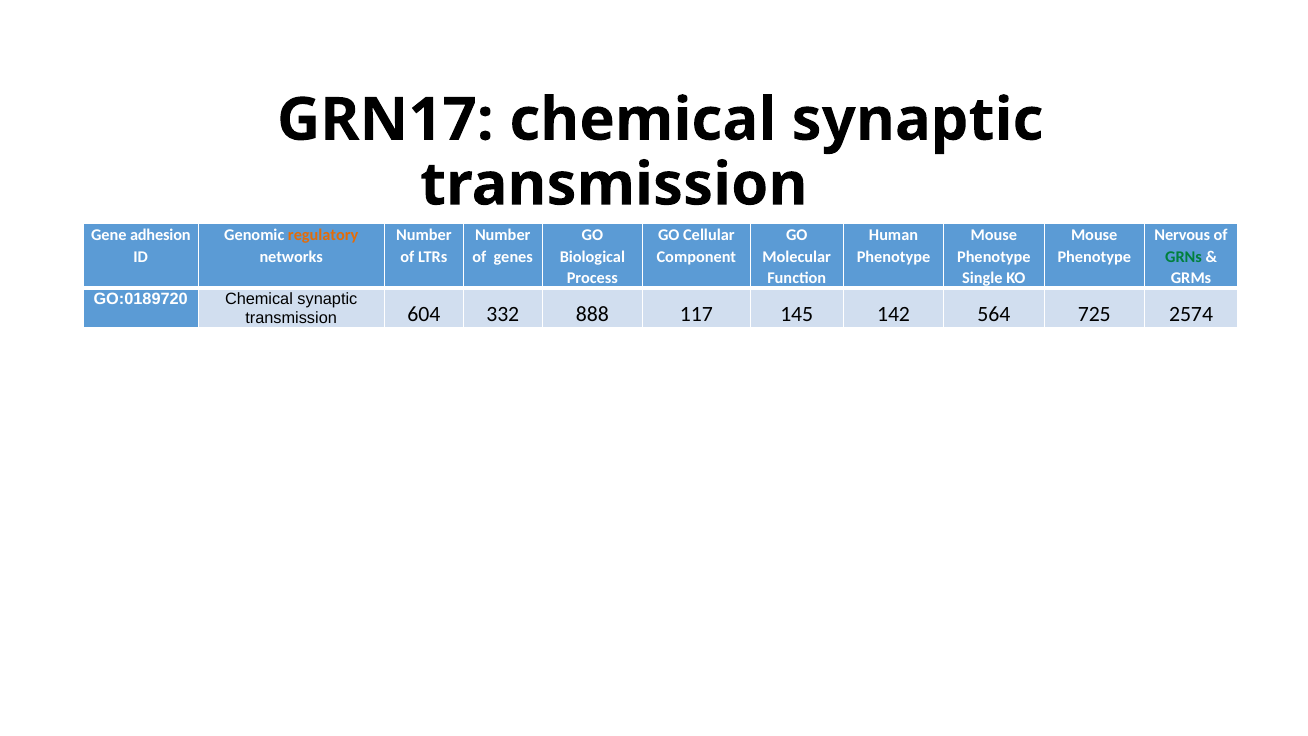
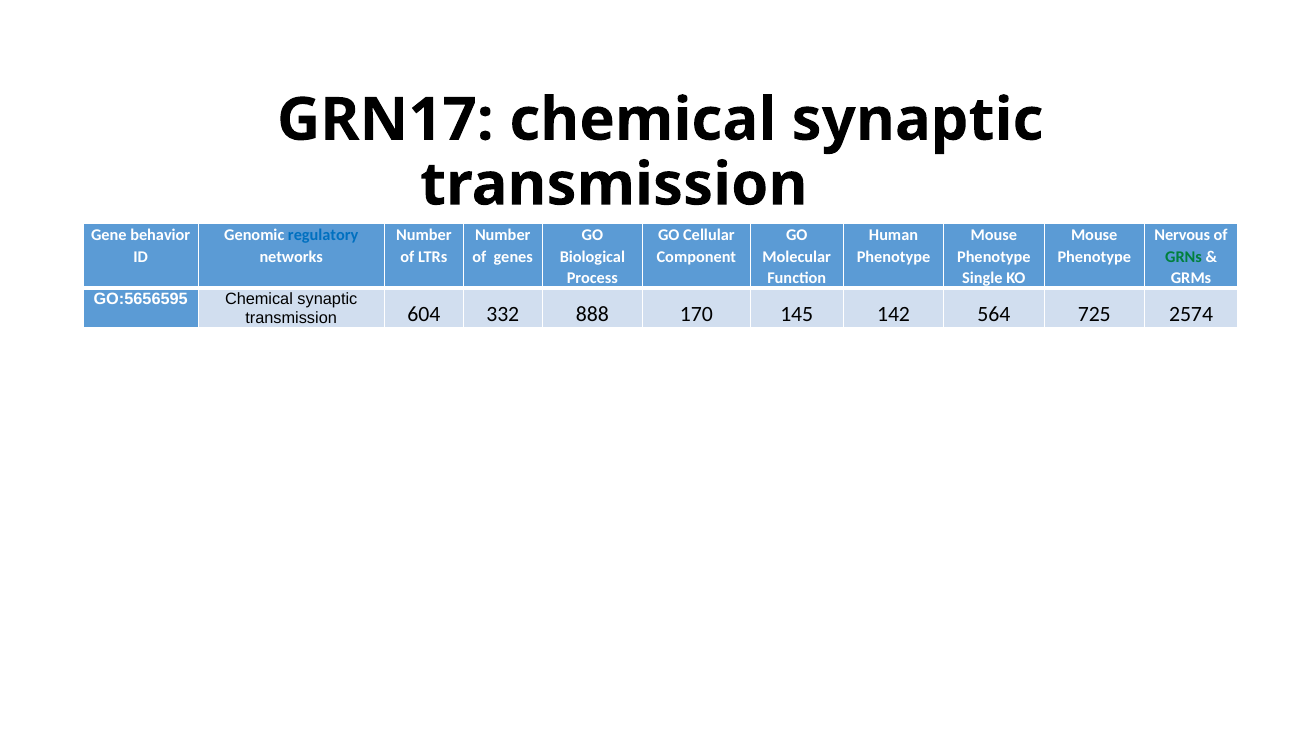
adhesion: adhesion -> behavior
regulatory colour: orange -> blue
GO:0189720: GO:0189720 -> GO:5656595
117: 117 -> 170
